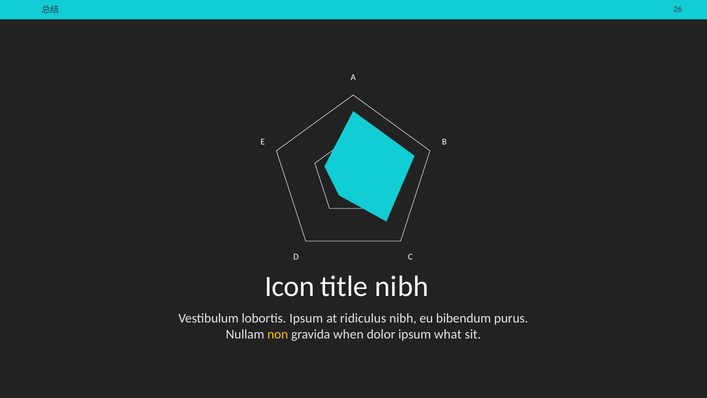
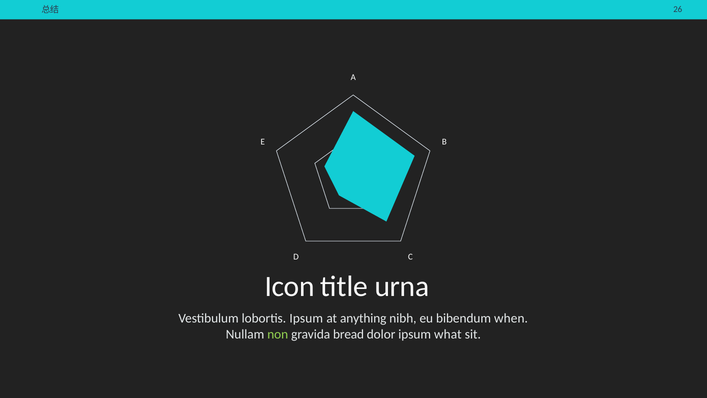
title nibh: nibh -> urna
ridiculus: ridiculus -> anything
purus: purus -> when
non colour: yellow -> light green
when: when -> bread
